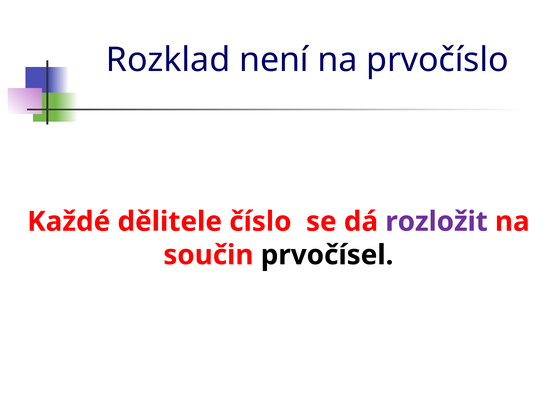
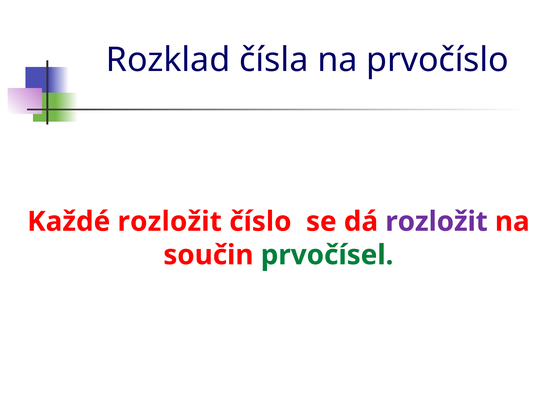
není: není -> čísla
Každé dělitele: dělitele -> rozložit
prvočísel colour: black -> green
